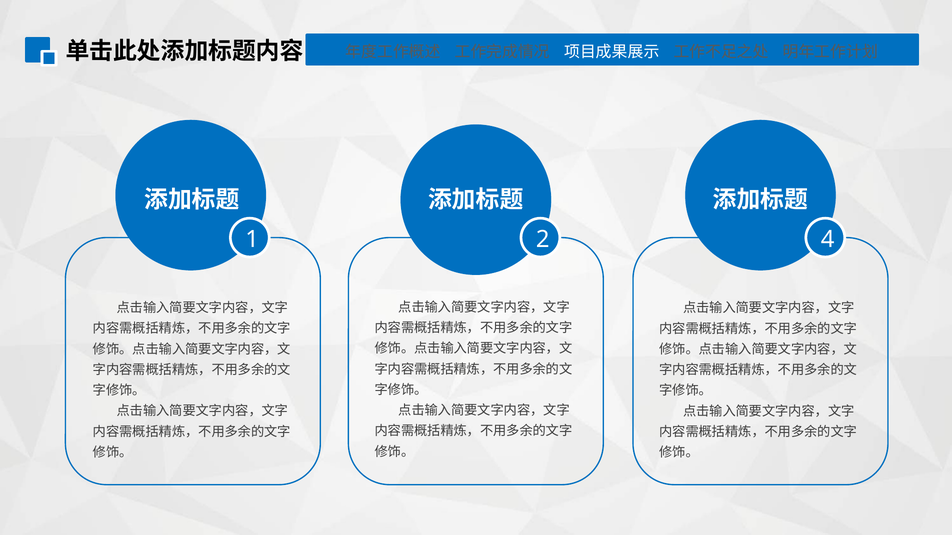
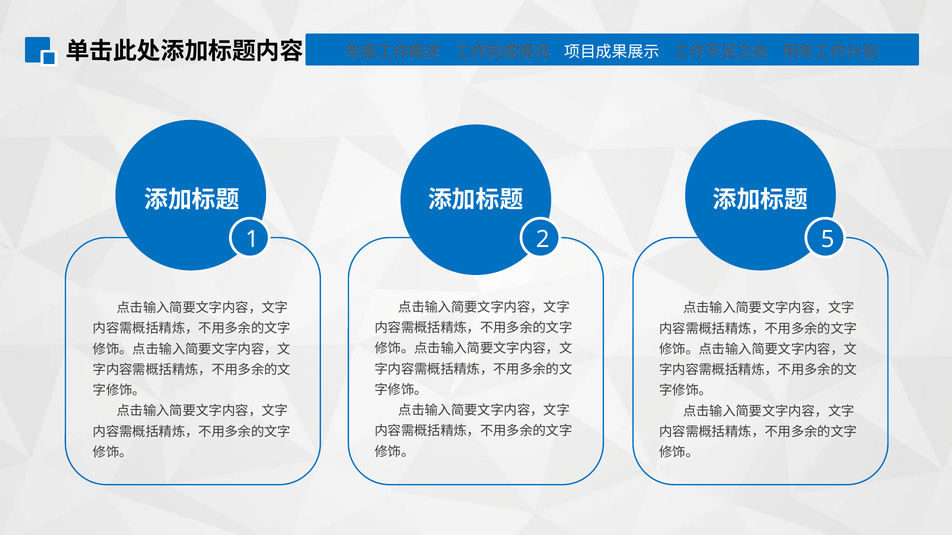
4: 4 -> 5
